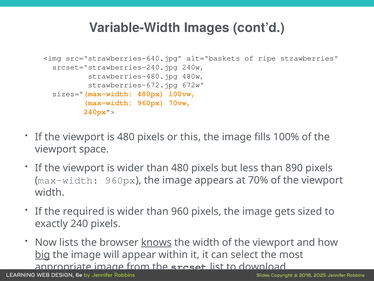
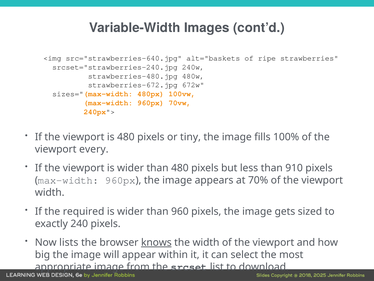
this: this -> tiny
space: space -> every
890: 890 -> 910
big underline: present -> none
